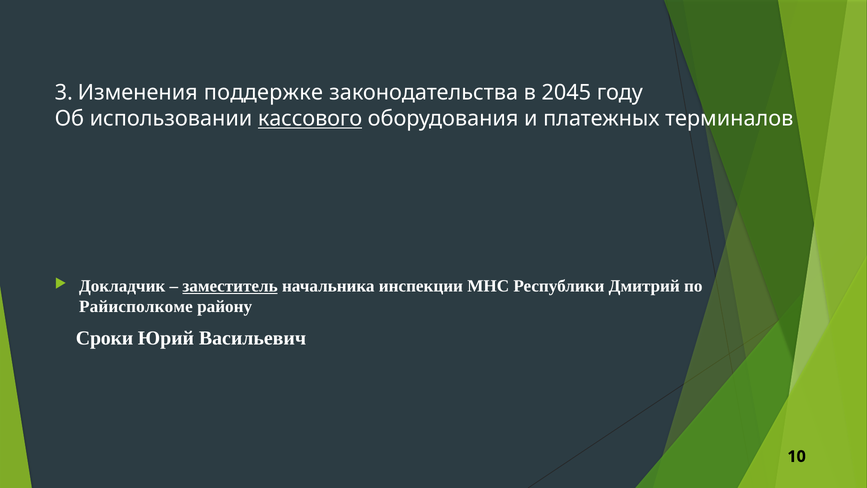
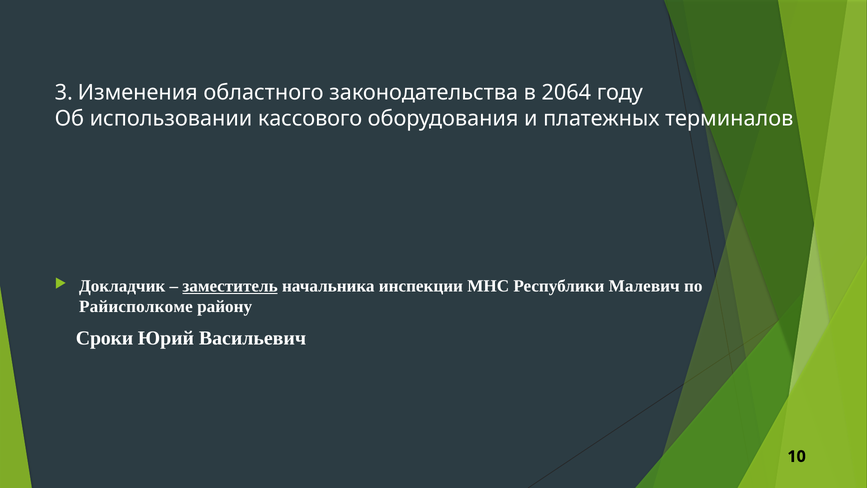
поддержке: поддержке -> областного
2045: 2045 -> 2064
кассового underline: present -> none
Дмитрий: Дмитрий -> Малевич
